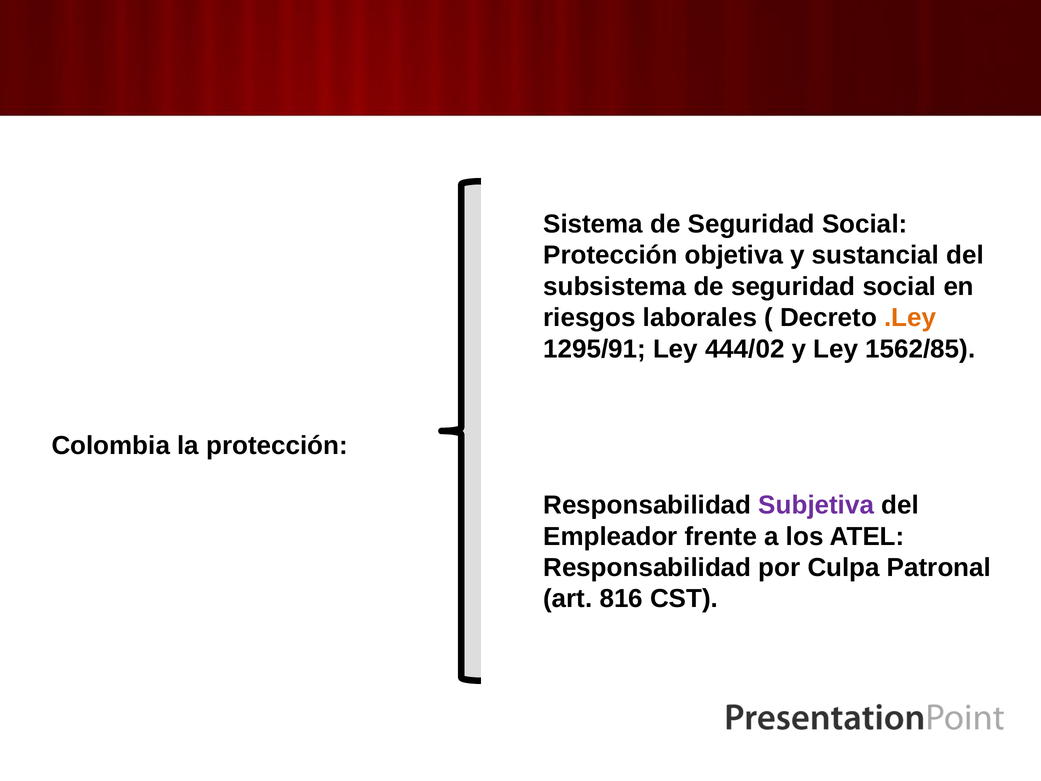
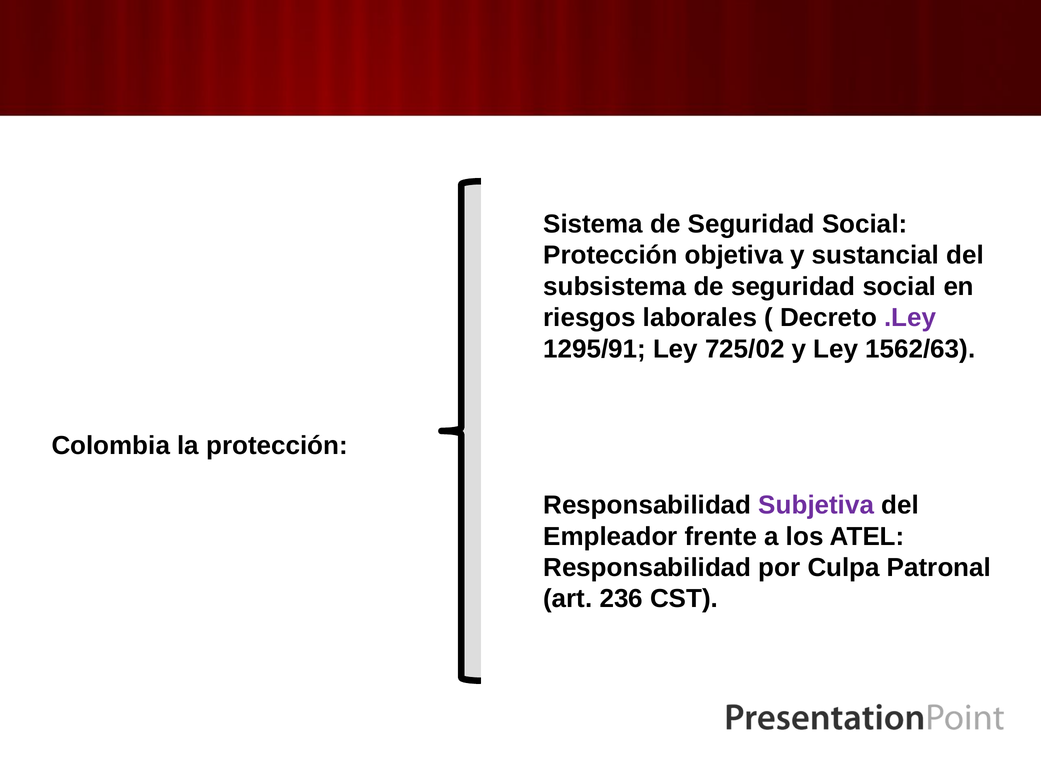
.Ley colour: orange -> purple
444/02: 444/02 -> 725/02
1562/85: 1562/85 -> 1562/63
816: 816 -> 236
